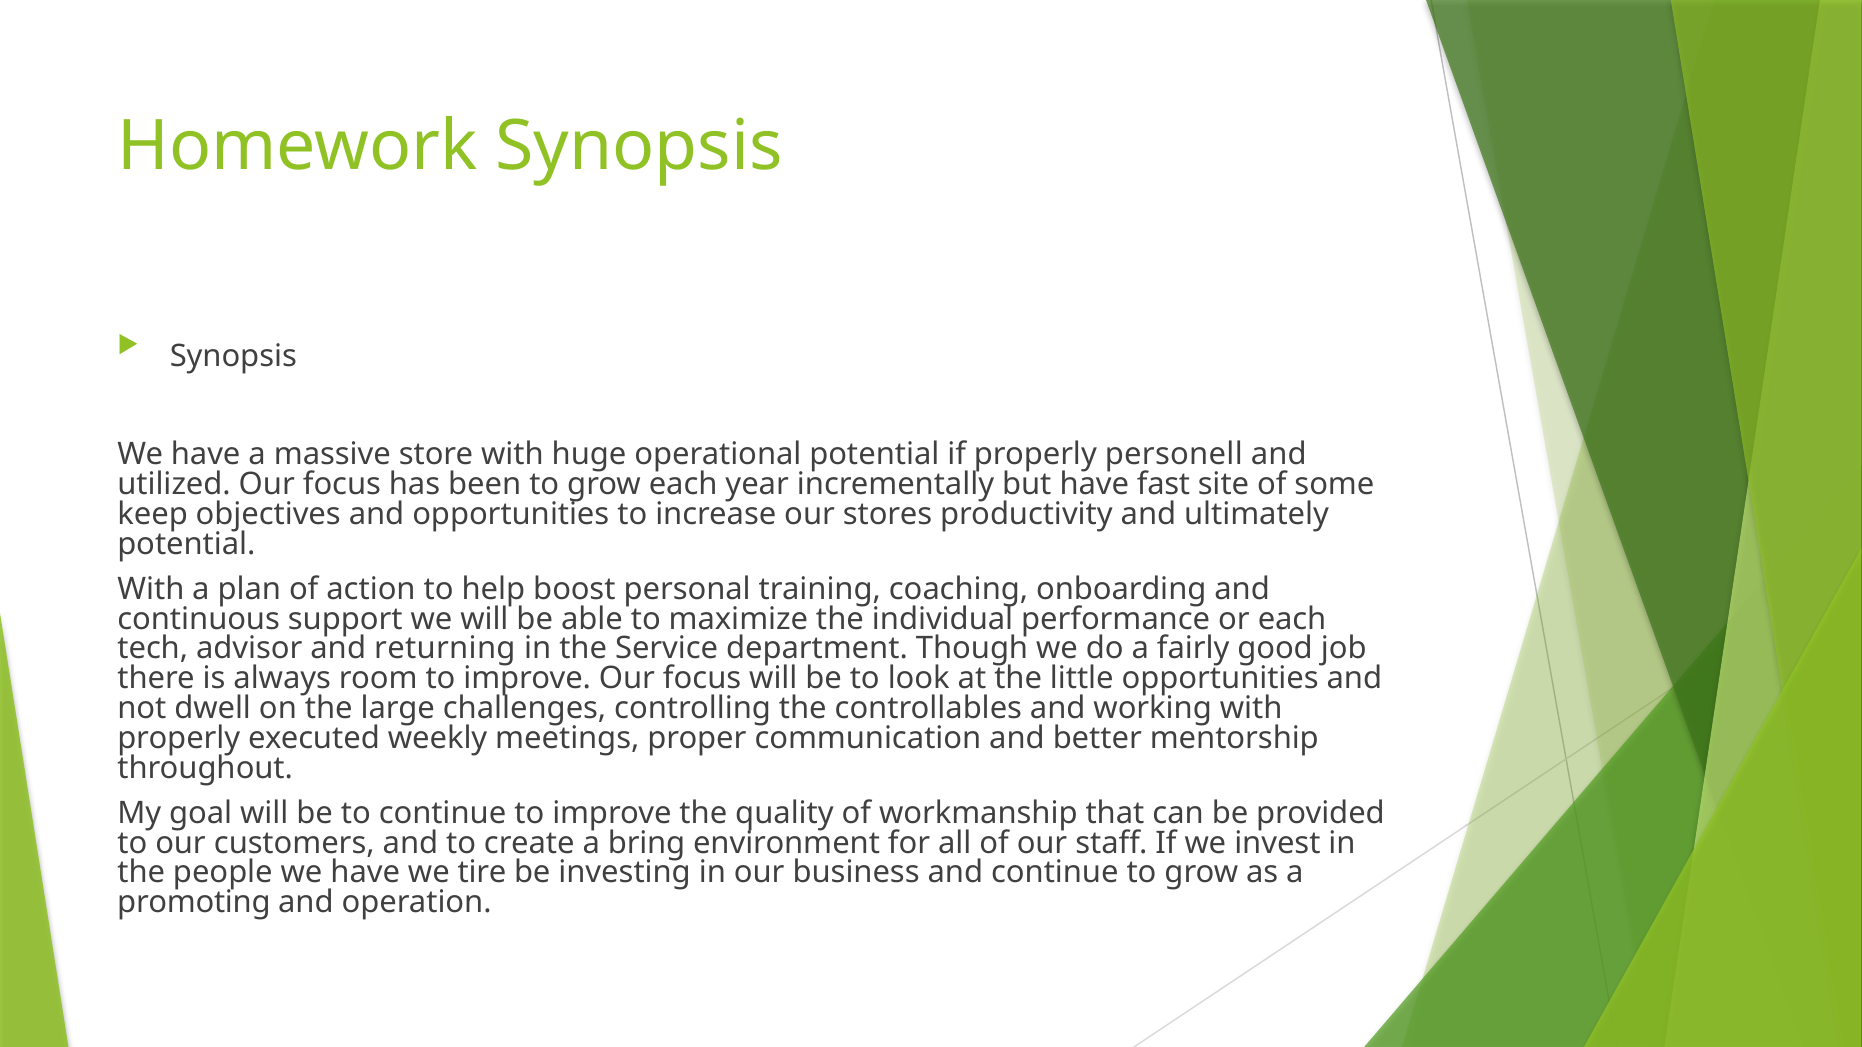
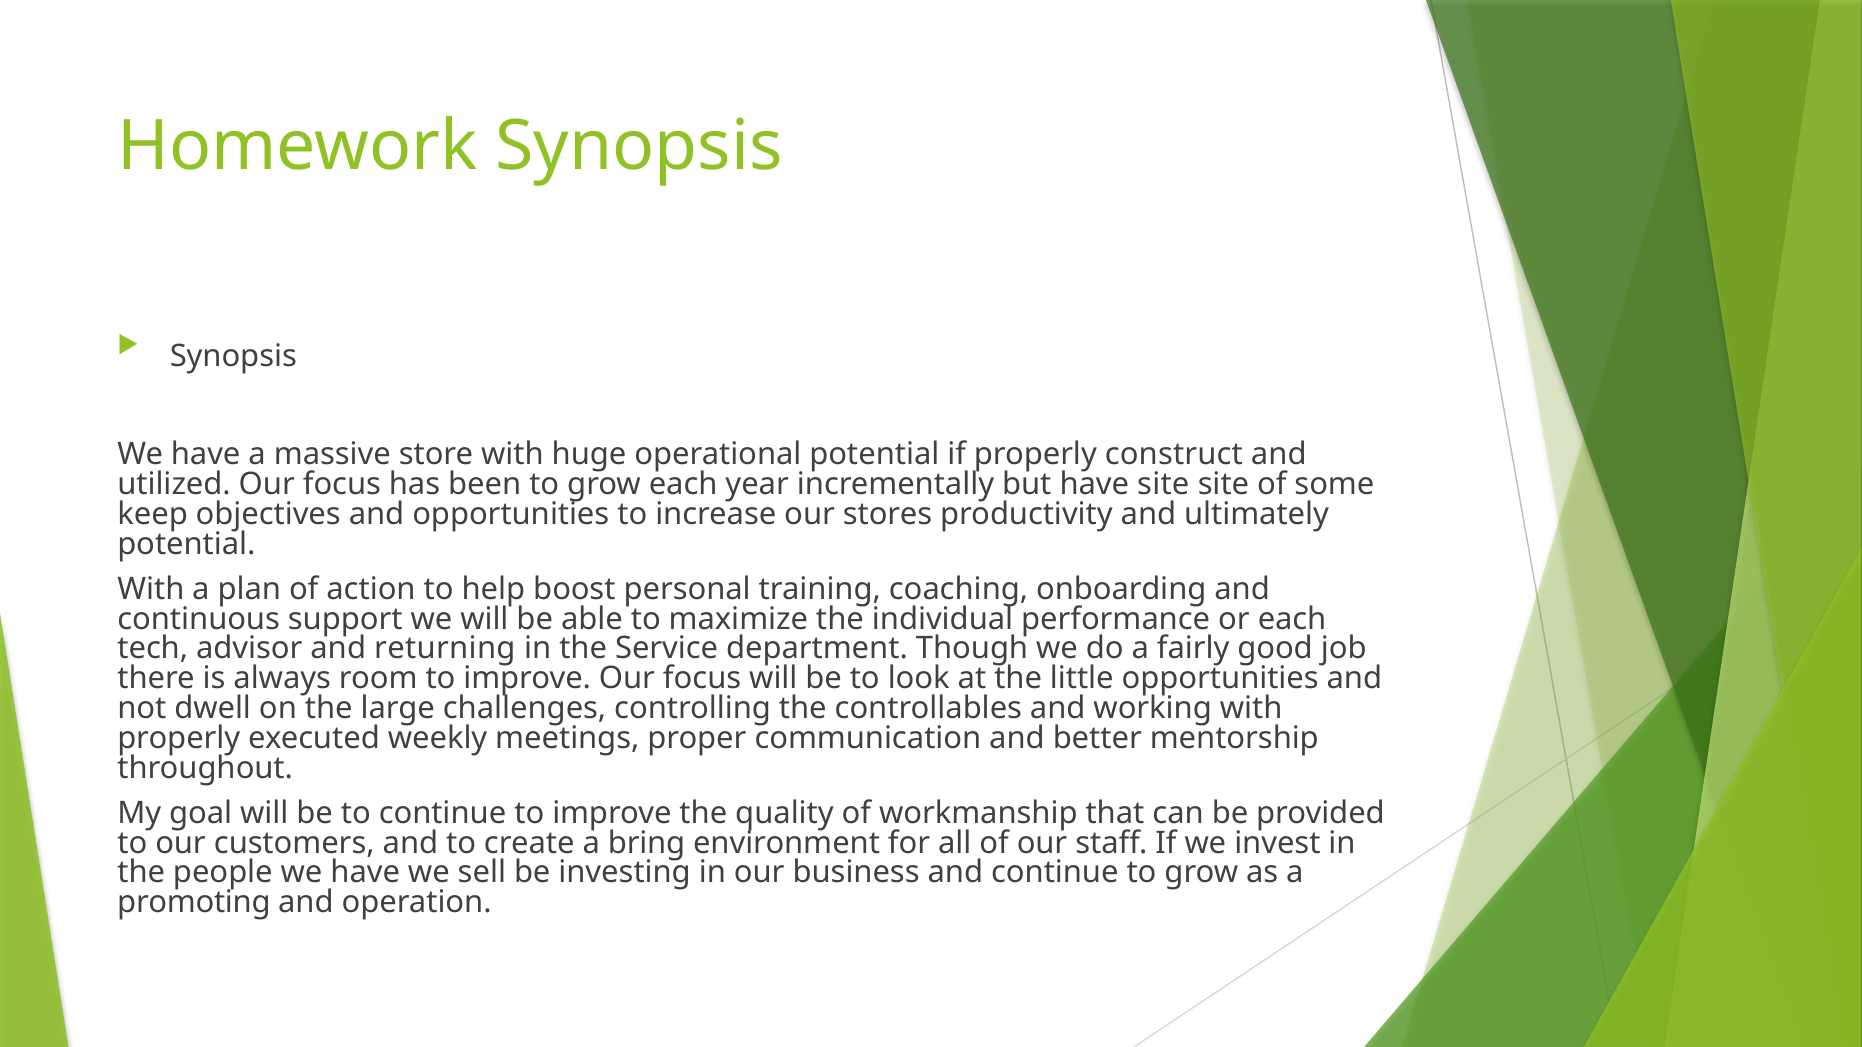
personell: personell -> construct
have fast: fast -> site
tire: tire -> sell
